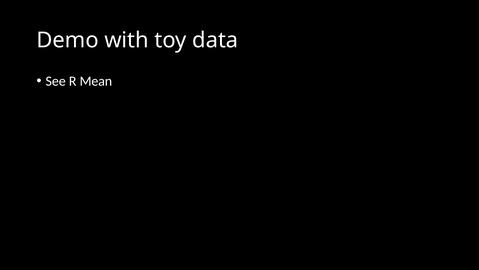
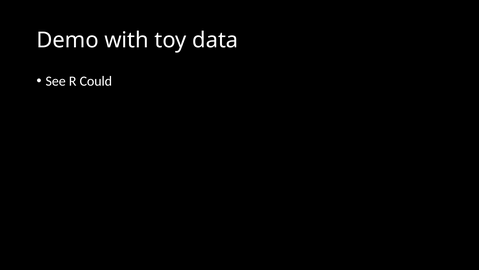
Mean: Mean -> Could
